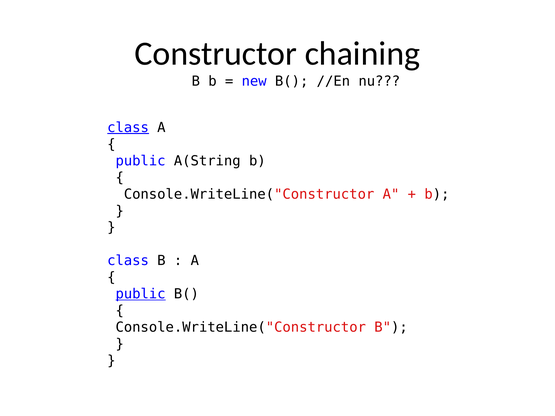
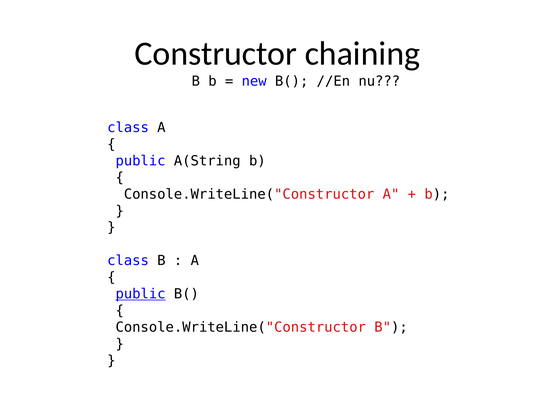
class at (128, 128) underline: present -> none
